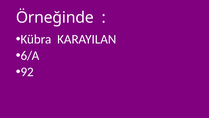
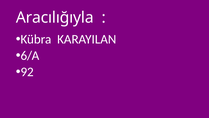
Örneğinde: Örneğinde -> Aracılığıyla
